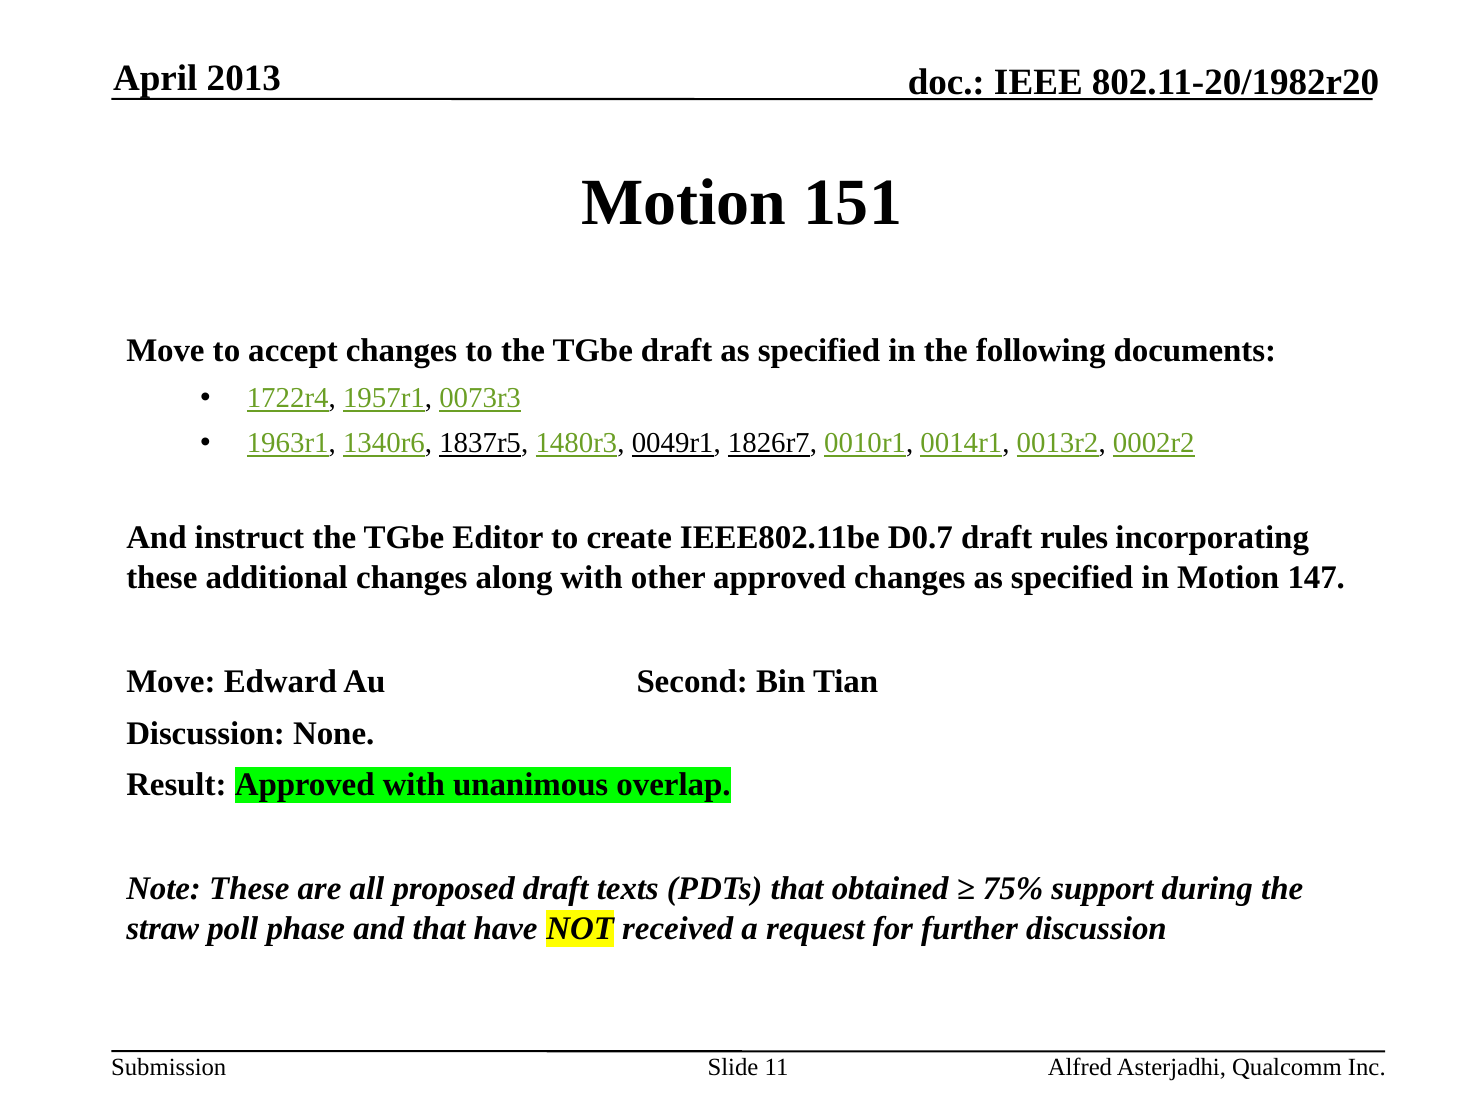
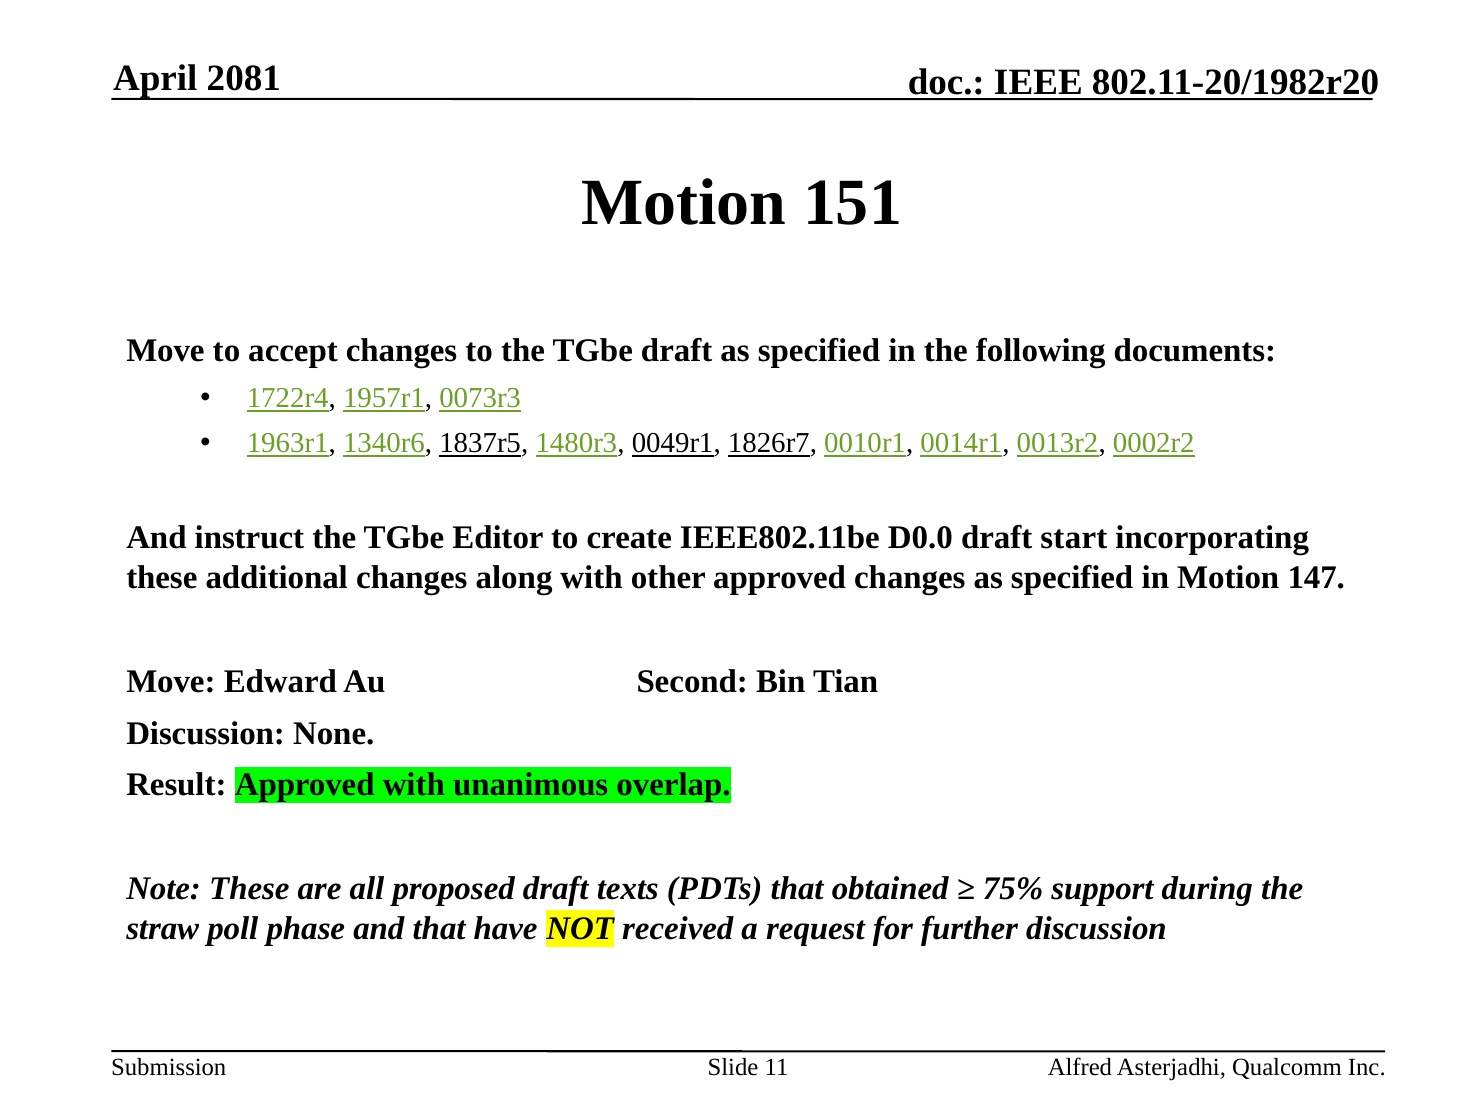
2013: 2013 -> 2081
D0.7: D0.7 -> D0.0
rules: rules -> start
